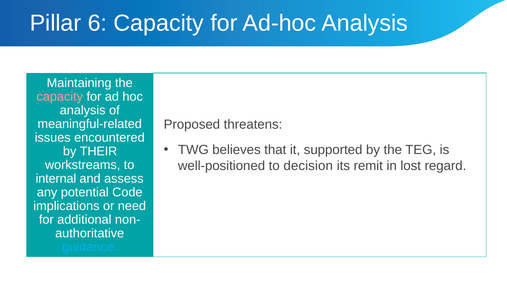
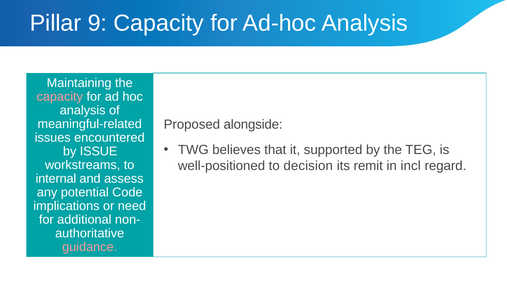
6: 6 -> 9
threatens: threatens -> alongside
THEIR: THEIR -> ISSUE
lost: lost -> incl
guidance colour: light blue -> pink
